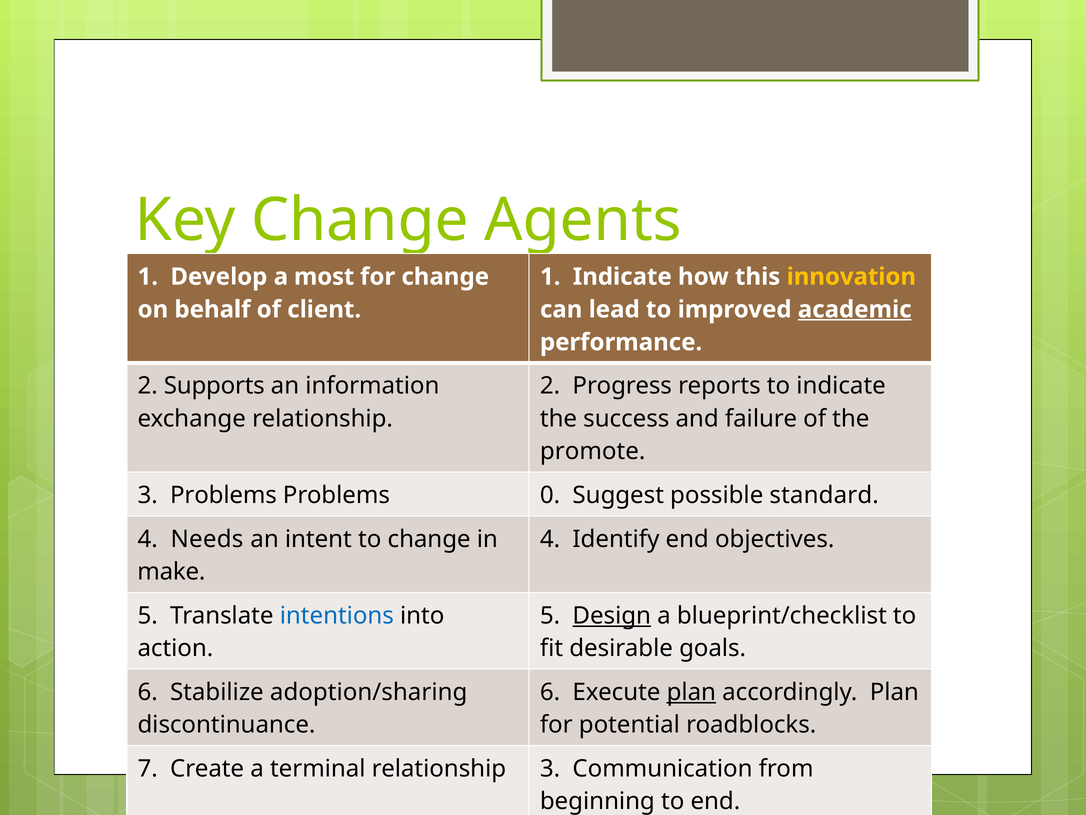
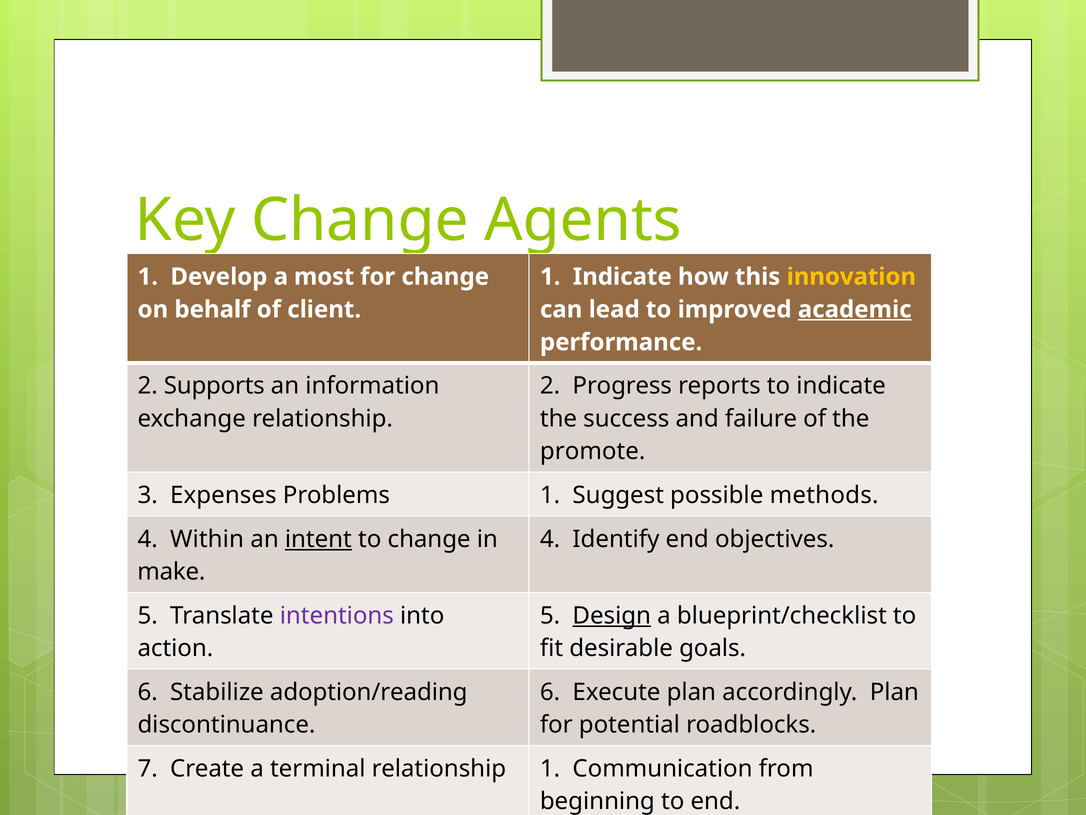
3 Problems: Problems -> Expenses
Problems 0: 0 -> 1
standard: standard -> methods
Needs: Needs -> Within
intent underline: none -> present
intentions colour: blue -> purple
adoption/sharing: adoption/sharing -> adoption/reading
plan at (691, 692) underline: present -> none
relationship 3: 3 -> 1
